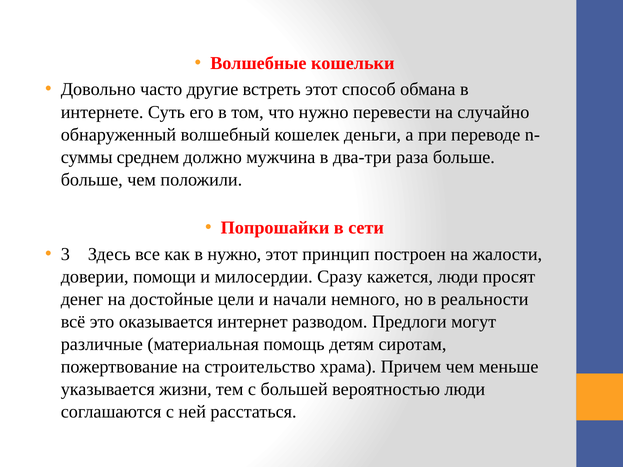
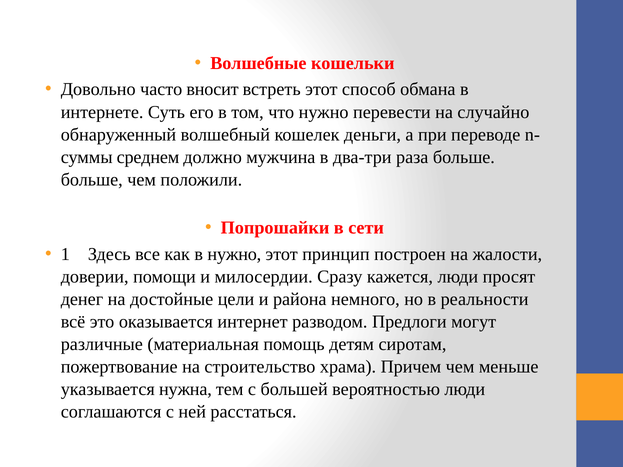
другие: другие -> вносит
3: 3 -> 1
начали: начали -> района
жизни: жизни -> нужна
